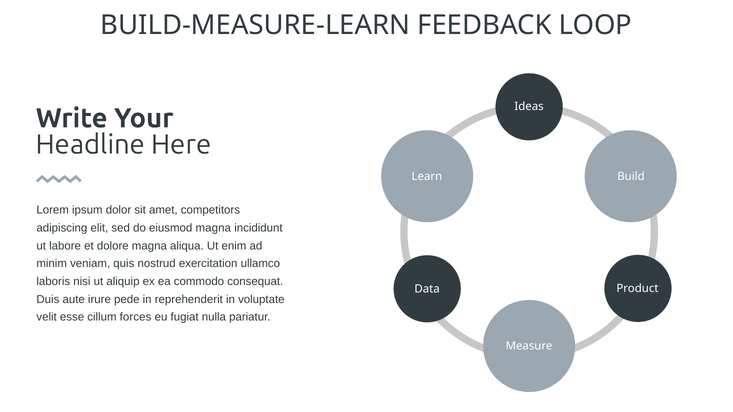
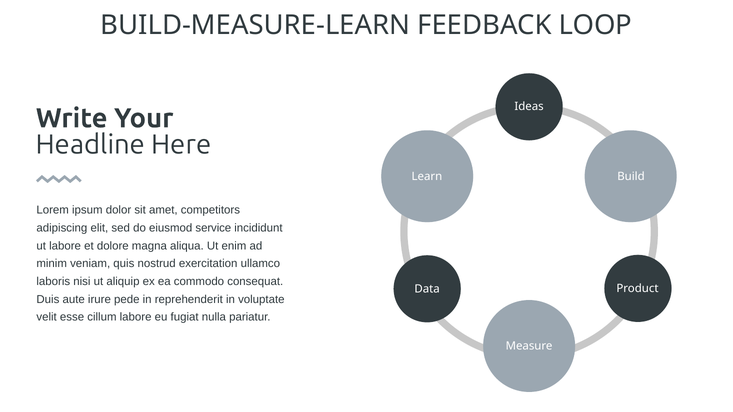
eiusmod magna: magna -> service
cillum forces: forces -> labore
